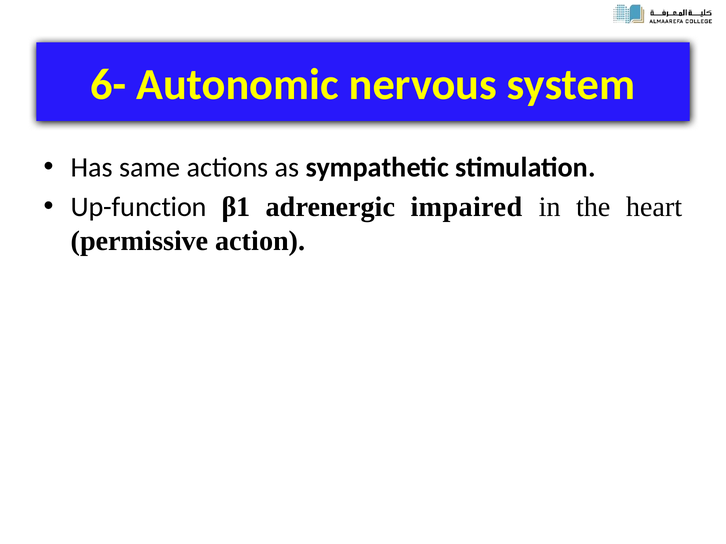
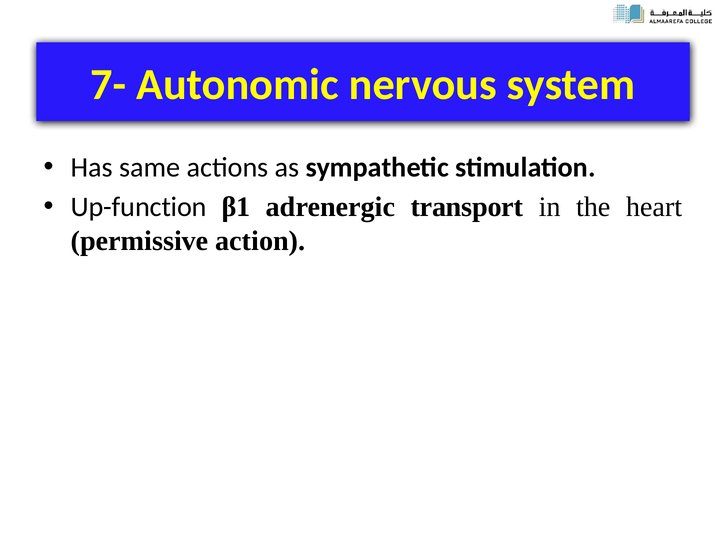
6-: 6- -> 7-
impaired: impaired -> transport
